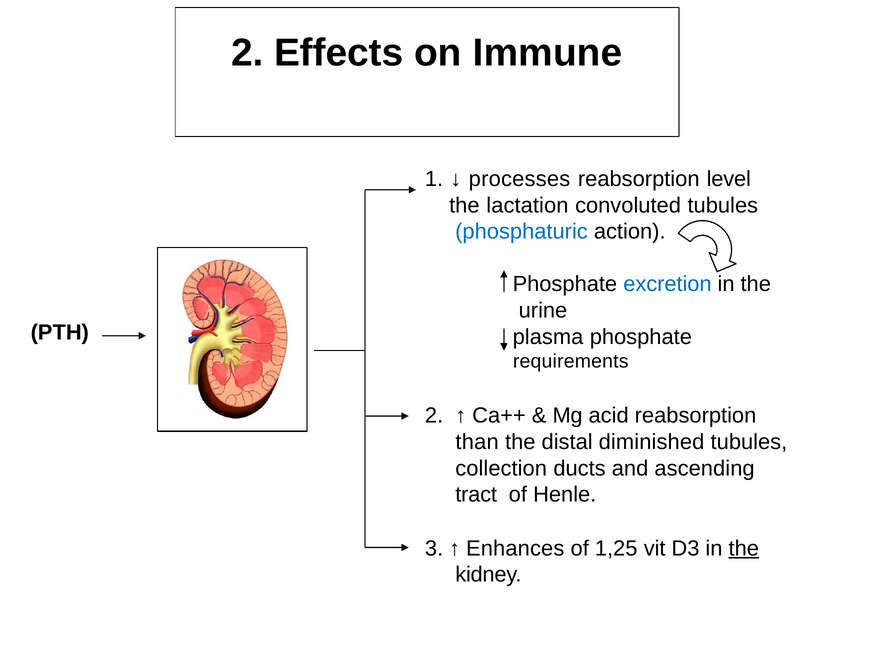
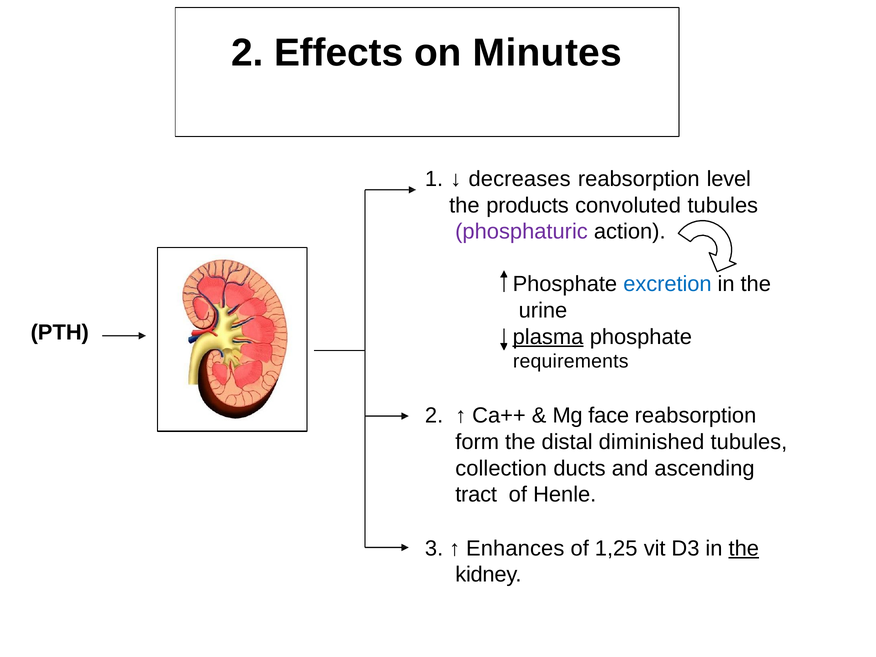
Immune: Immune -> Minutes
processes: processes -> decreases
lactation: lactation -> products
phosphaturic colour: blue -> purple
plasma underline: none -> present
acid: acid -> face
than: than -> form
